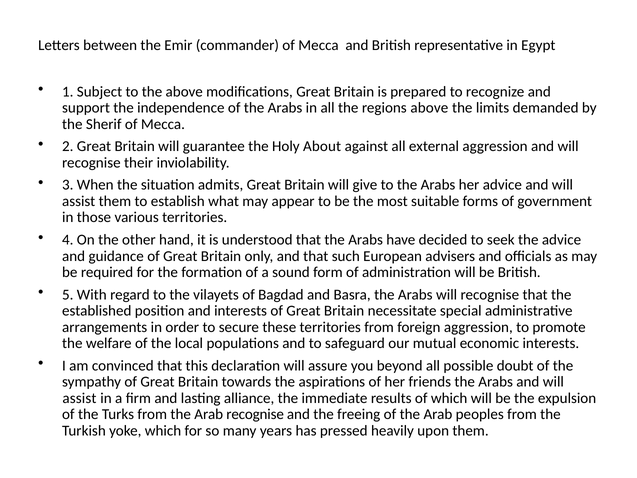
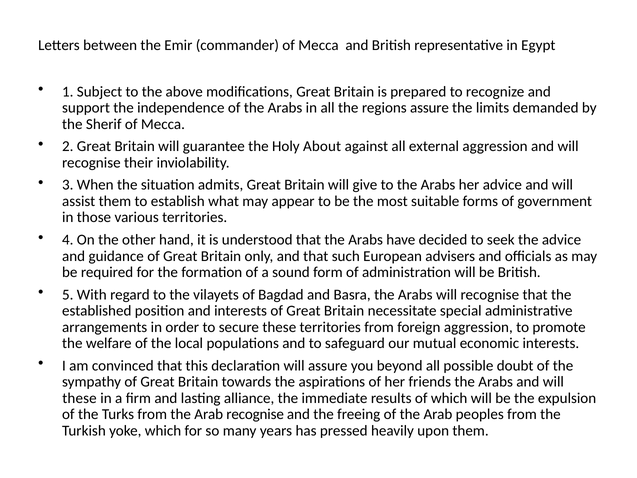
regions above: above -> assure
assist at (79, 398): assist -> these
